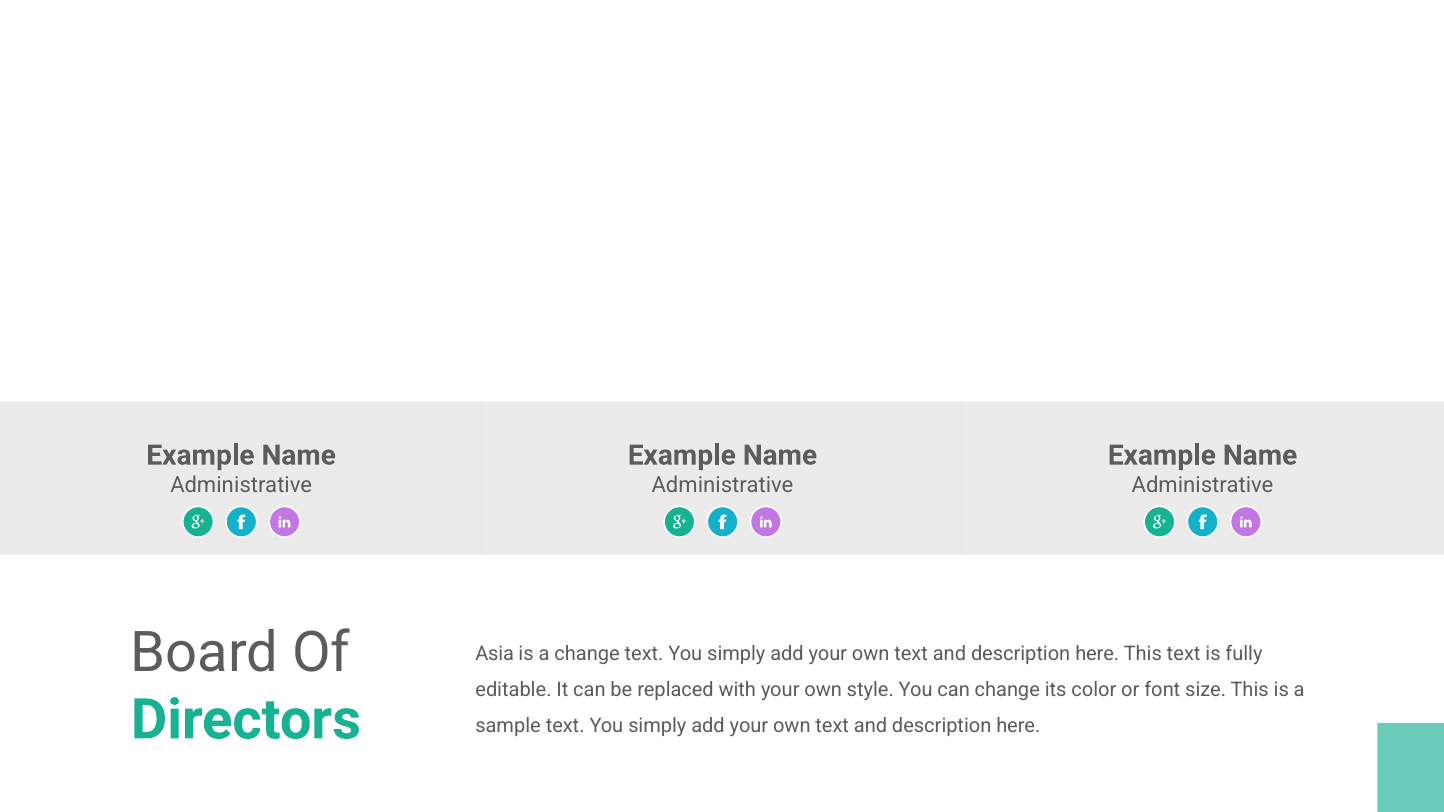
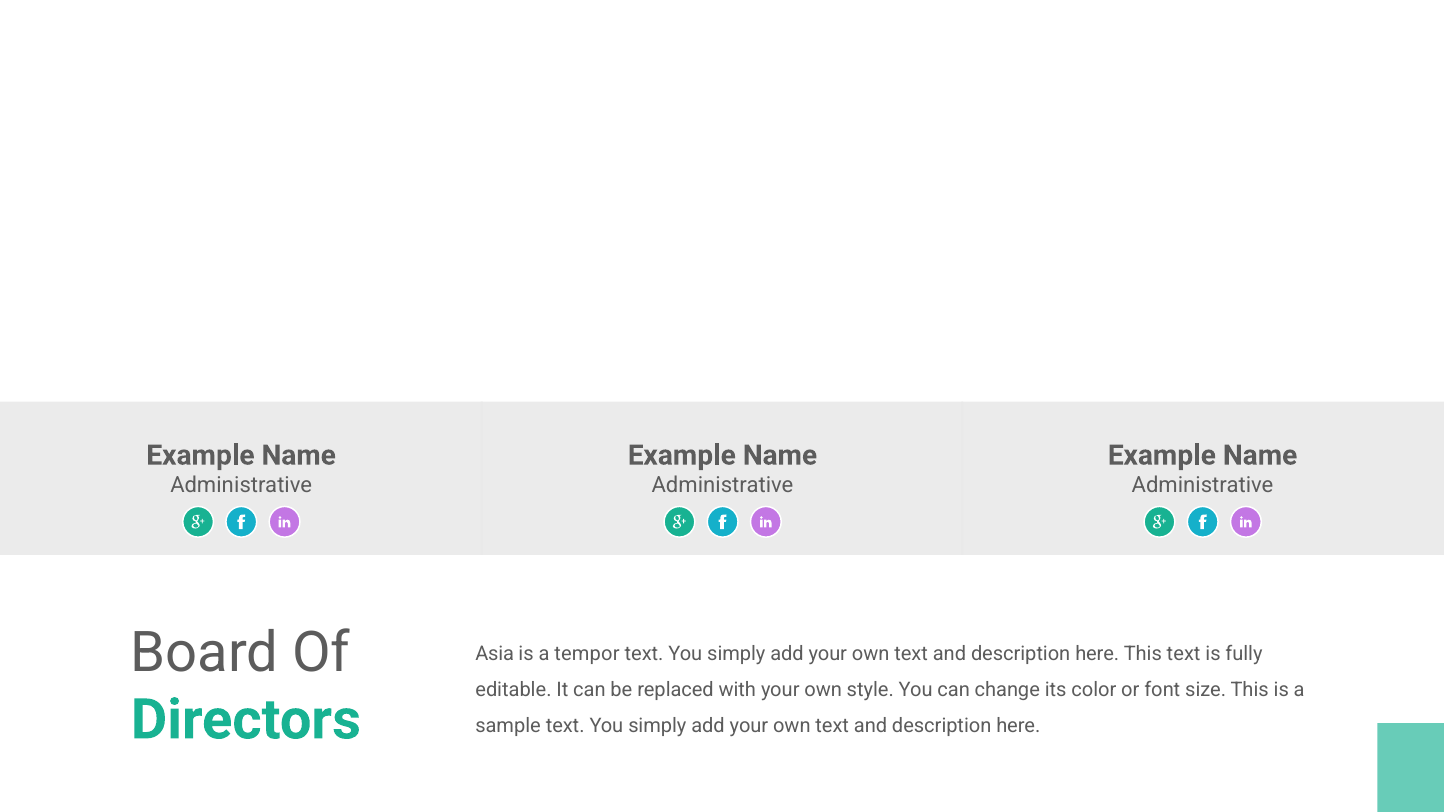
a change: change -> tempor
